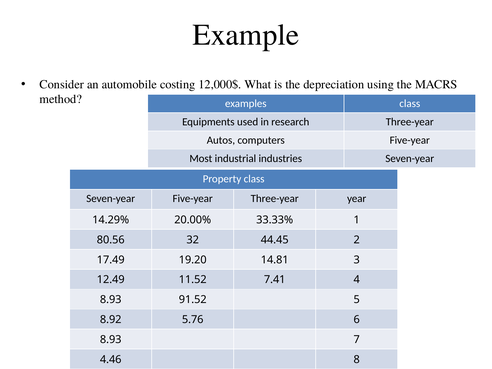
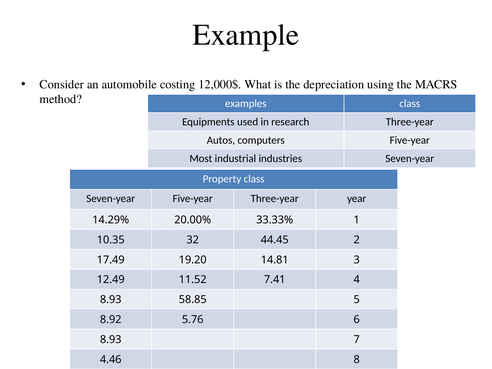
80.56: 80.56 -> 10.35
91.52: 91.52 -> 58.85
